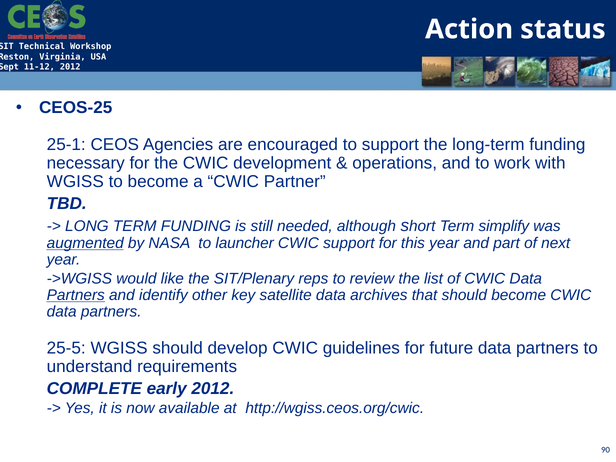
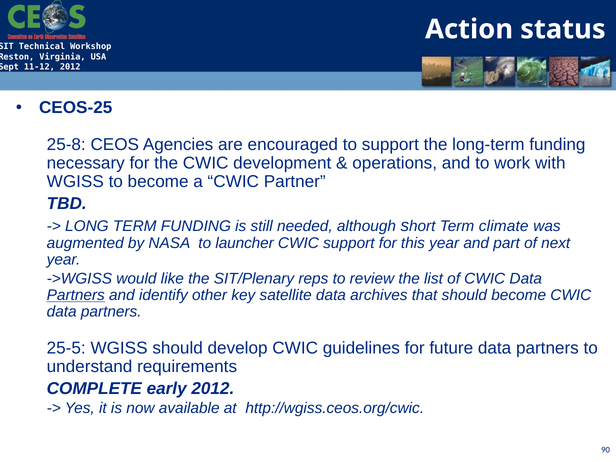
25-1: 25-1 -> 25-8
simplify: simplify -> climate
augmented underline: present -> none
